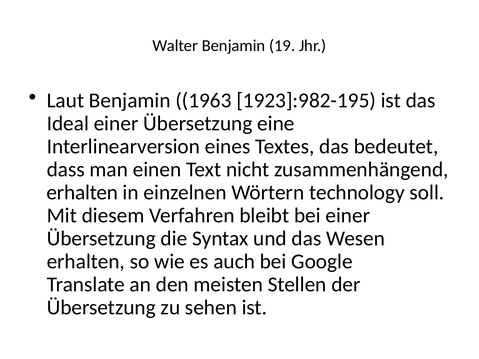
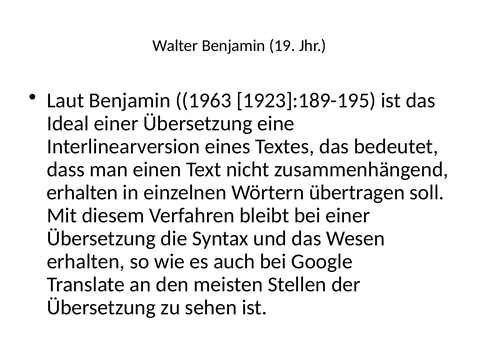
1923]:982-195: 1923]:982-195 -> 1923]:189-195
technology: technology -> übertragen
